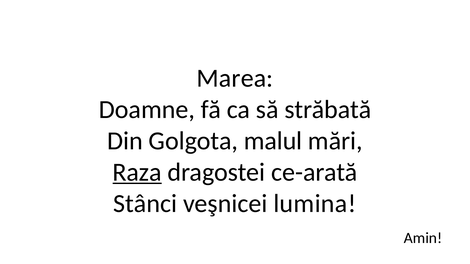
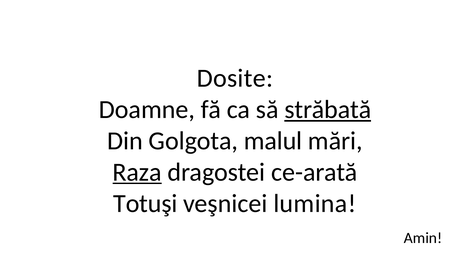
Marea: Marea -> Dosite
străbată underline: none -> present
Stânci: Stânci -> Totuşi
